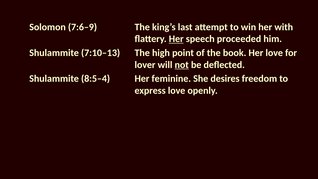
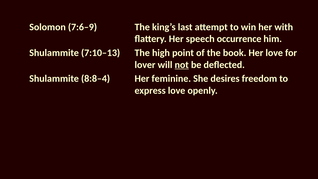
Her at (176, 39) underline: present -> none
proceeded: proceeded -> occurrence
8:5–4: 8:5–4 -> 8:8–4
